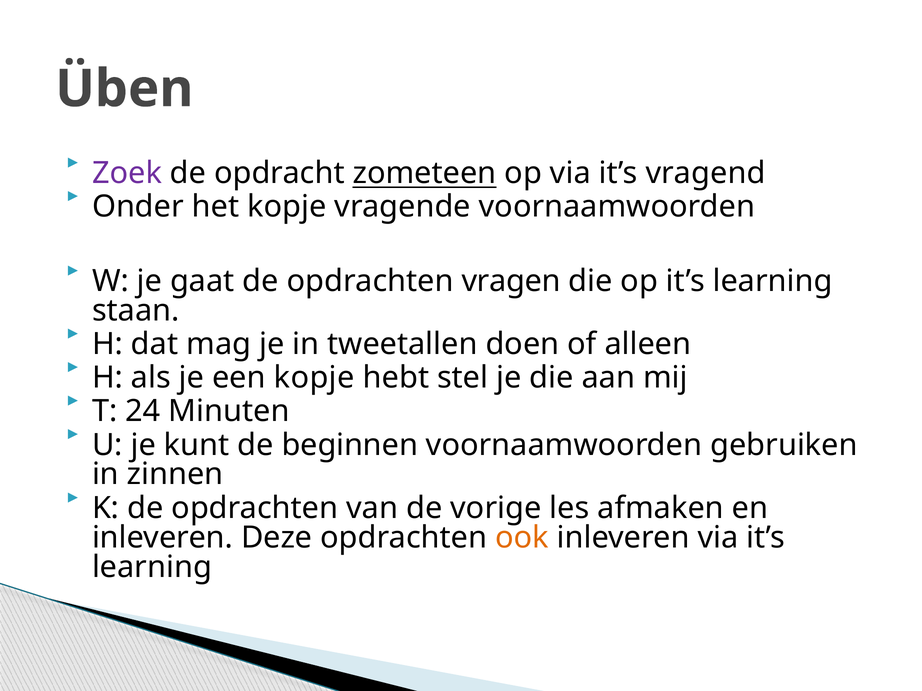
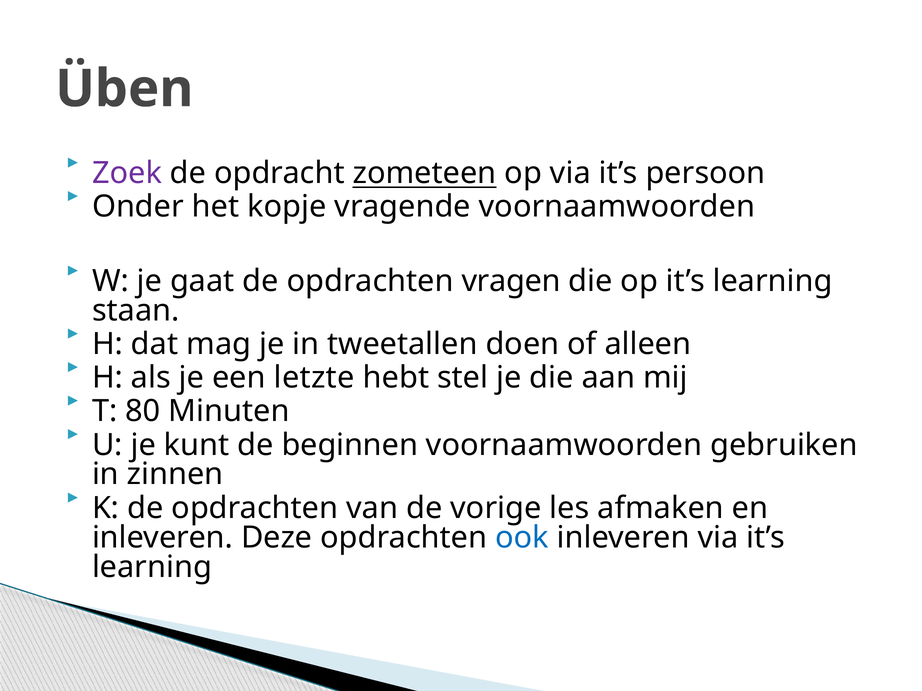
vragend: vragend -> persoon
een kopje: kopje -> letzte
24: 24 -> 80
ook colour: orange -> blue
